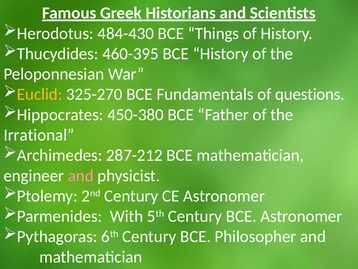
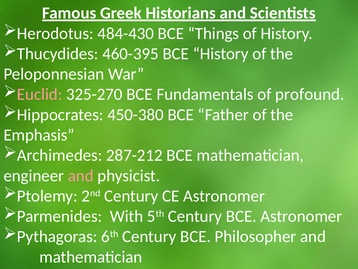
Euclid colour: yellow -> pink
questions: questions -> profound
Irrational: Irrational -> Emphasis
